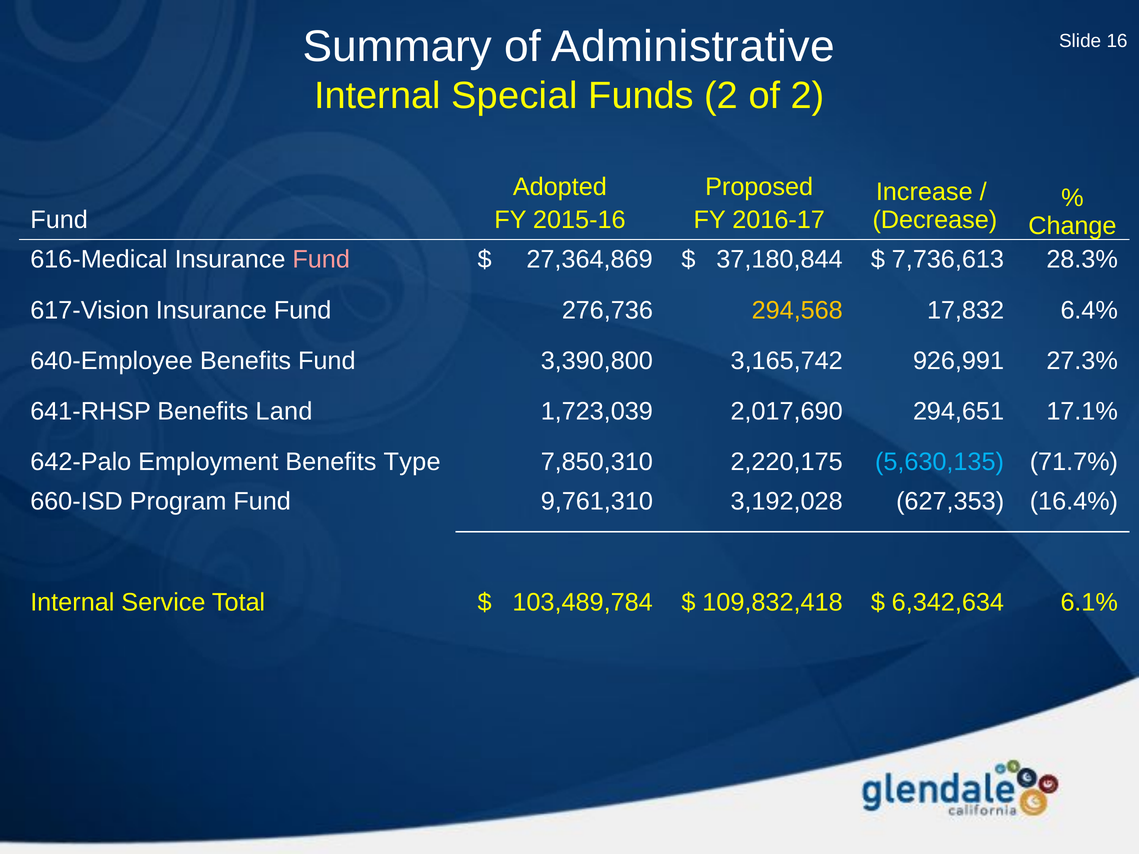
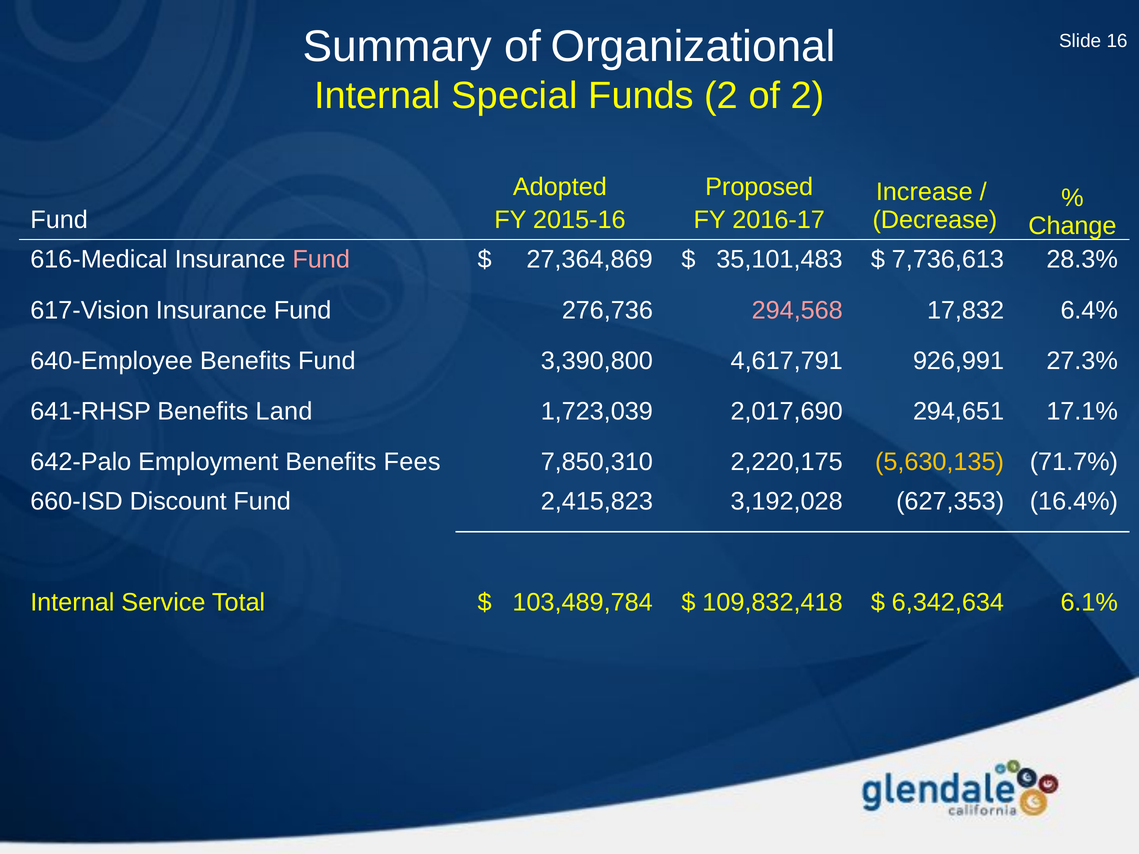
Administrative: Administrative -> Organizational
37,180,844: 37,180,844 -> 35,101,483
294,568 colour: yellow -> pink
3,165,742: 3,165,742 -> 4,617,791
Type: Type -> Fees
5,630,135 colour: light blue -> yellow
Program: Program -> Discount
9,761,310: 9,761,310 -> 2,415,823
